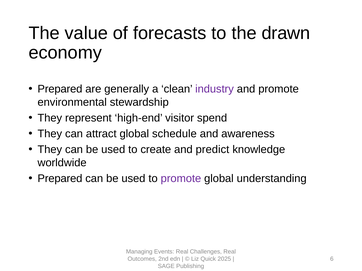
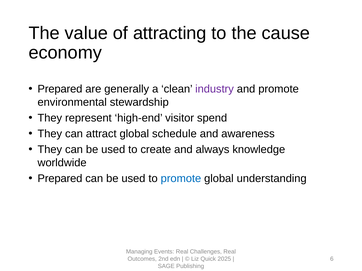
forecasts: forecasts -> attracting
drawn: drawn -> cause
predict: predict -> always
promote at (181, 179) colour: purple -> blue
